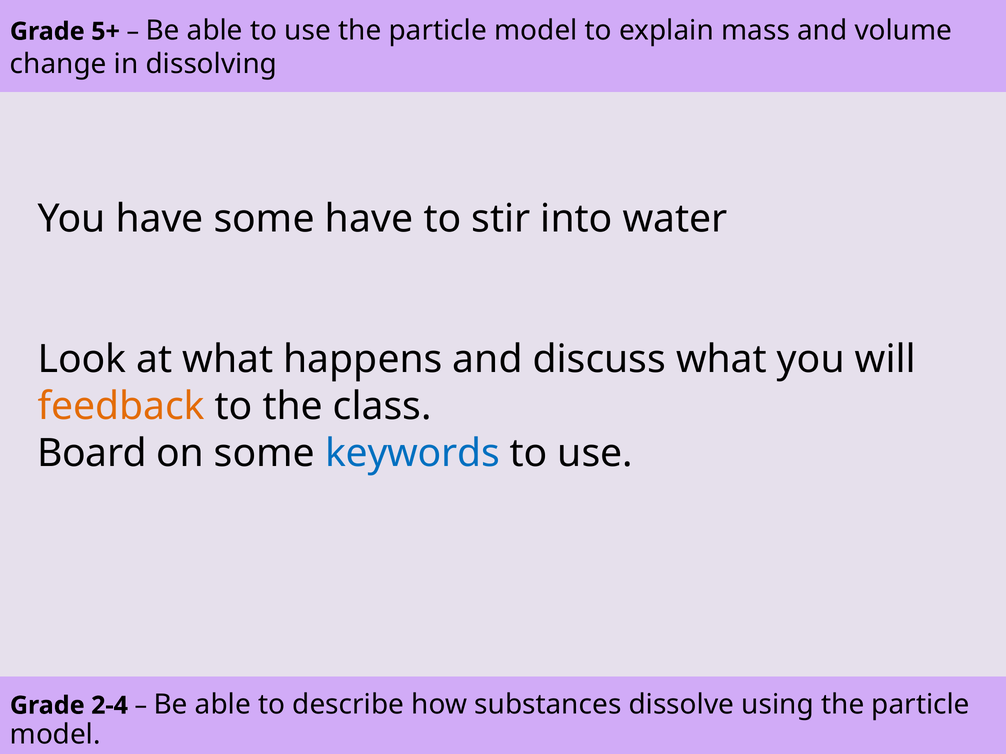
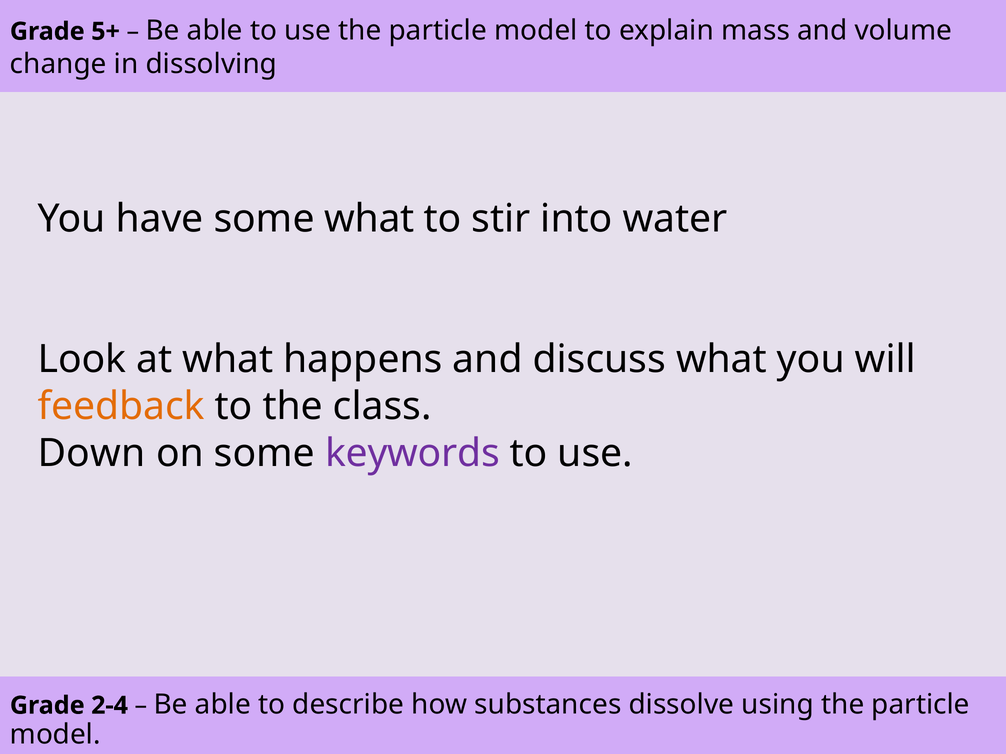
some have: have -> what
Board: Board -> Down
keywords colour: blue -> purple
